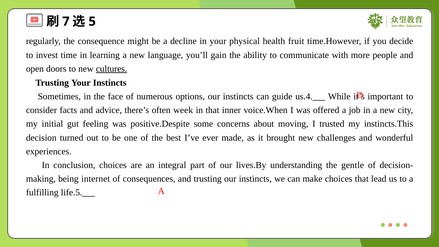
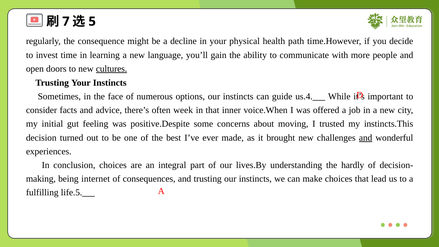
fruit: fruit -> path
and at (366, 138) underline: none -> present
gentle: gentle -> hardly
